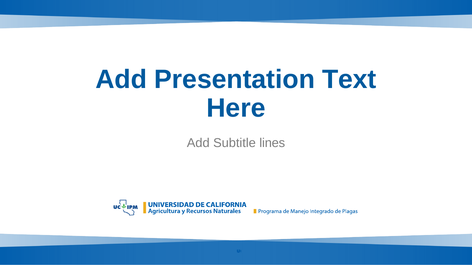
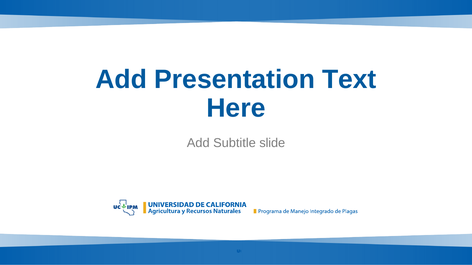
lines: lines -> slide
